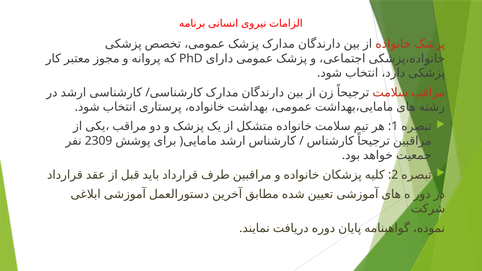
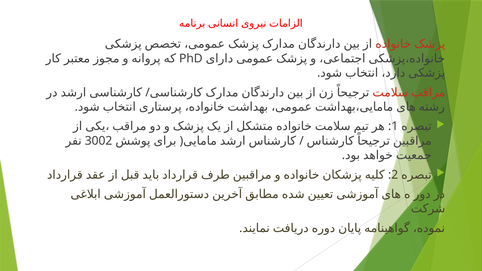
2309: 2309 -> 3002
